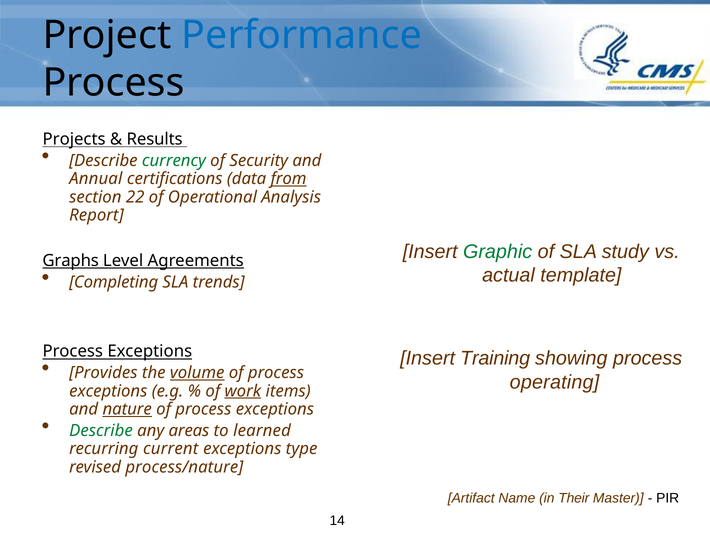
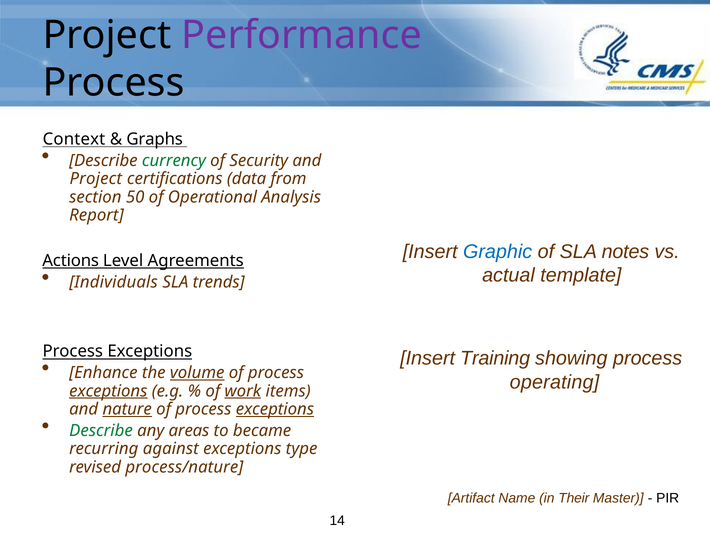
Performance colour: blue -> purple
Projects: Projects -> Context
Results: Results -> Graphs
Annual at (96, 179): Annual -> Project
from underline: present -> none
22: 22 -> 50
Graphic colour: green -> blue
study: study -> notes
Graphs: Graphs -> Actions
Completing: Completing -> Individuals
Provides: Provides -> Enhance
exceptions at (108, 391) underline: none -> present
exceptions at (275, 409) underline: none -> present
learned: learned -> became
current: current -> against
